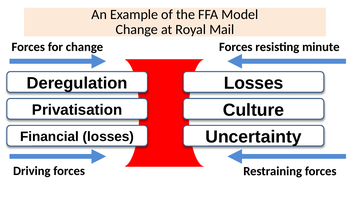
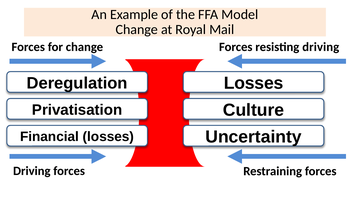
resisting minute: minute -> driving
